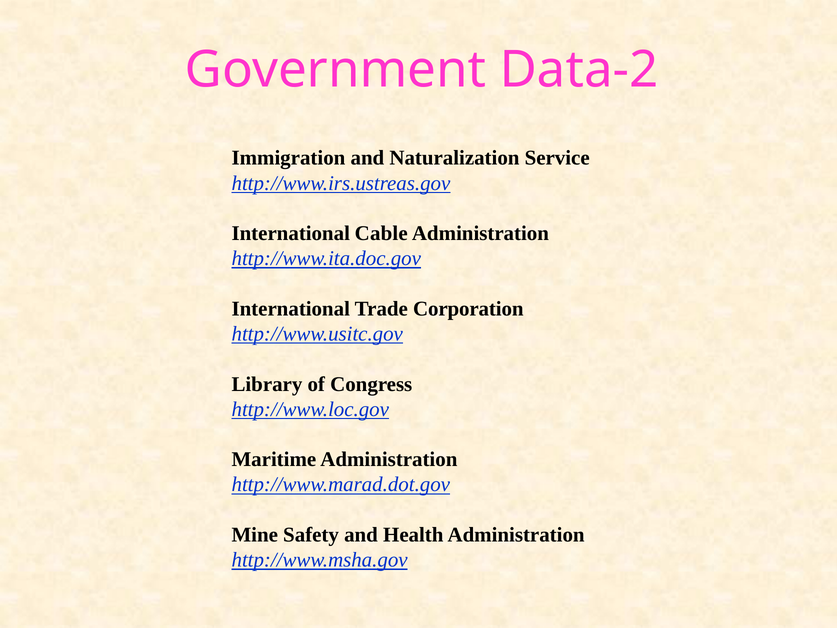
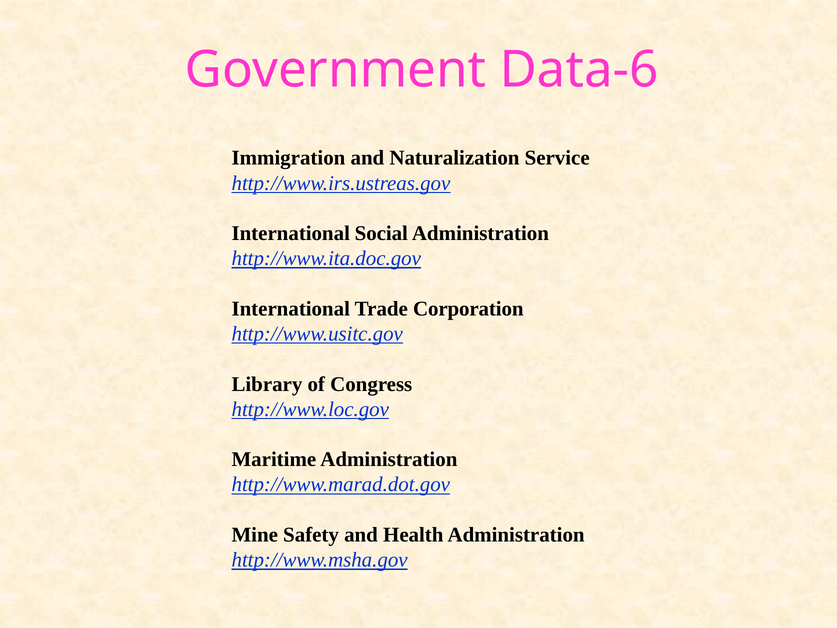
Data-2: Data-2 -> Data-6
Cable: Cable -> Social
